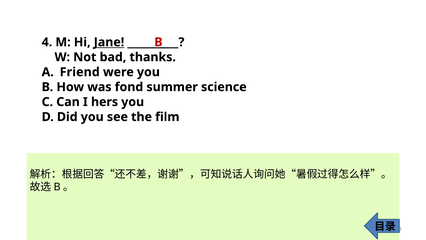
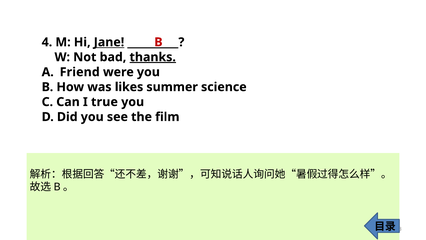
thanks underline: none -> present
fond: fond -> likes
hers: hers -> true
